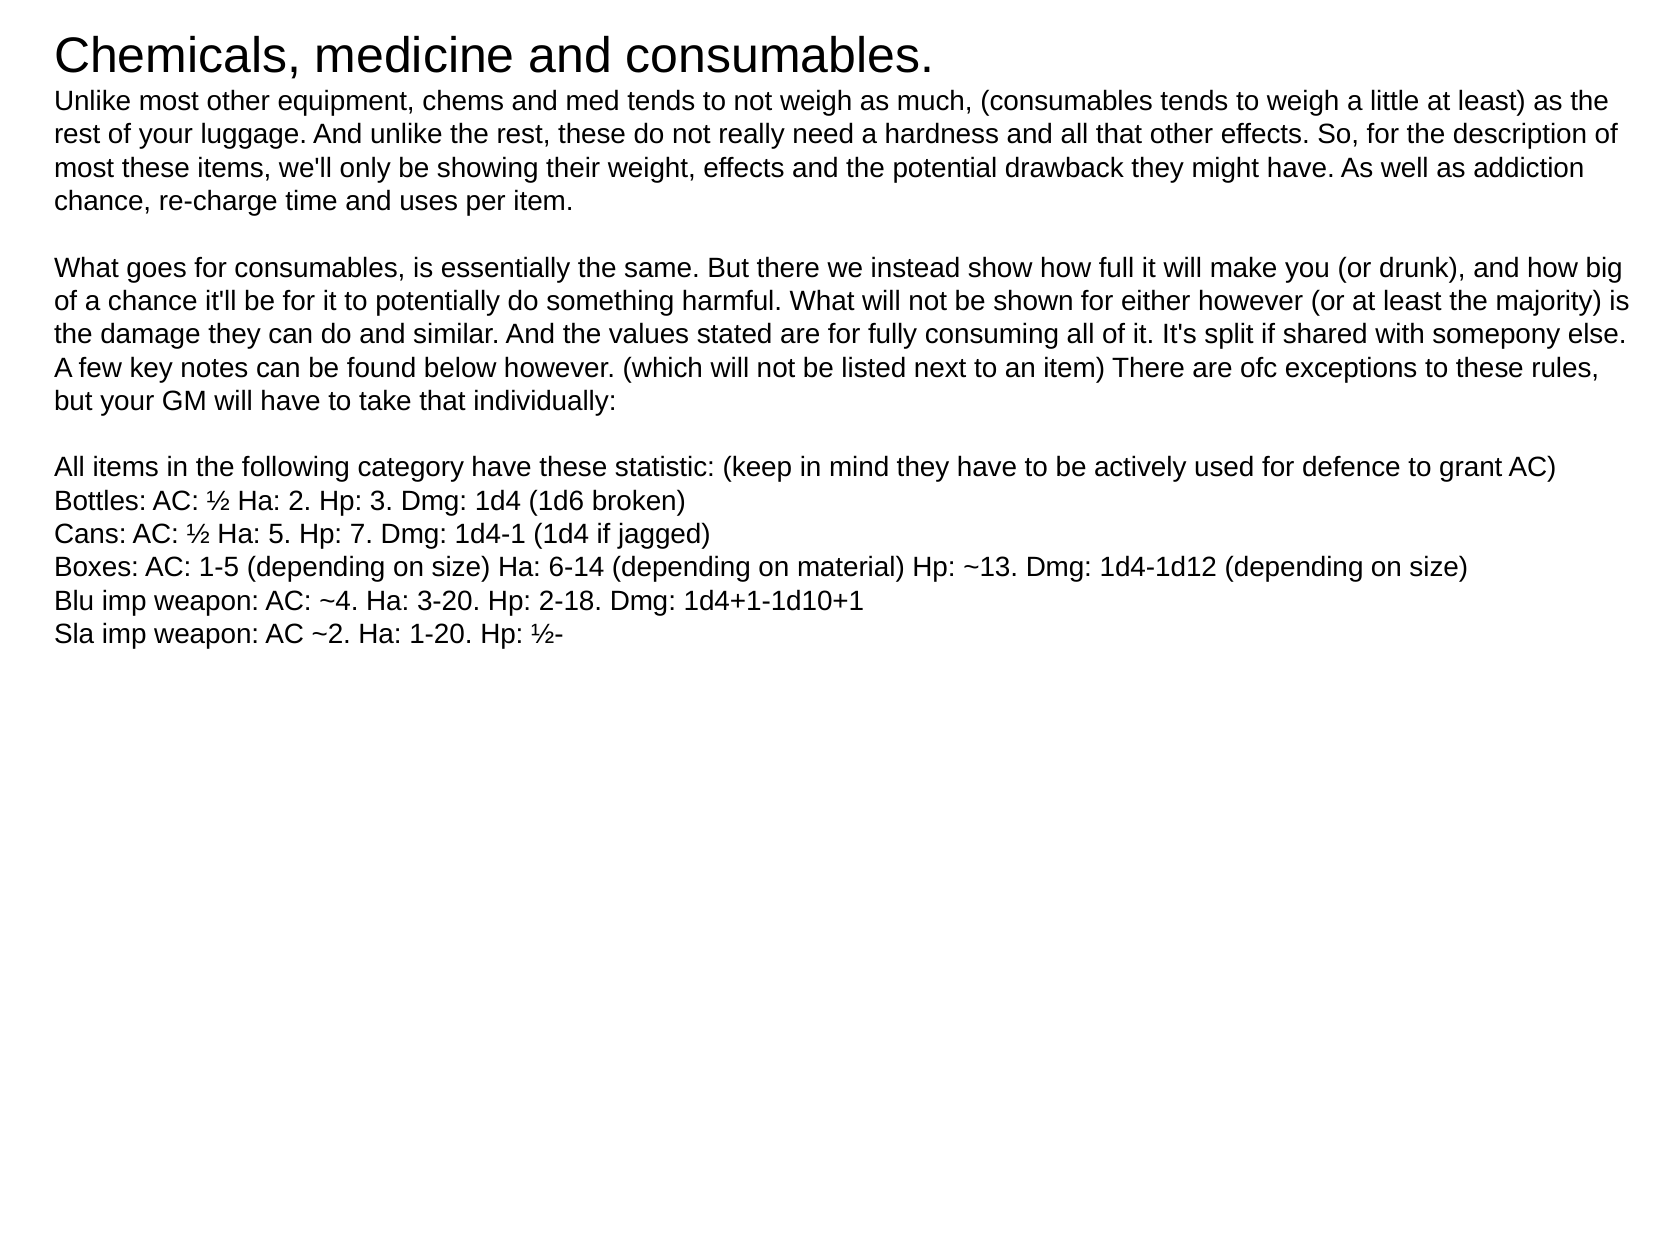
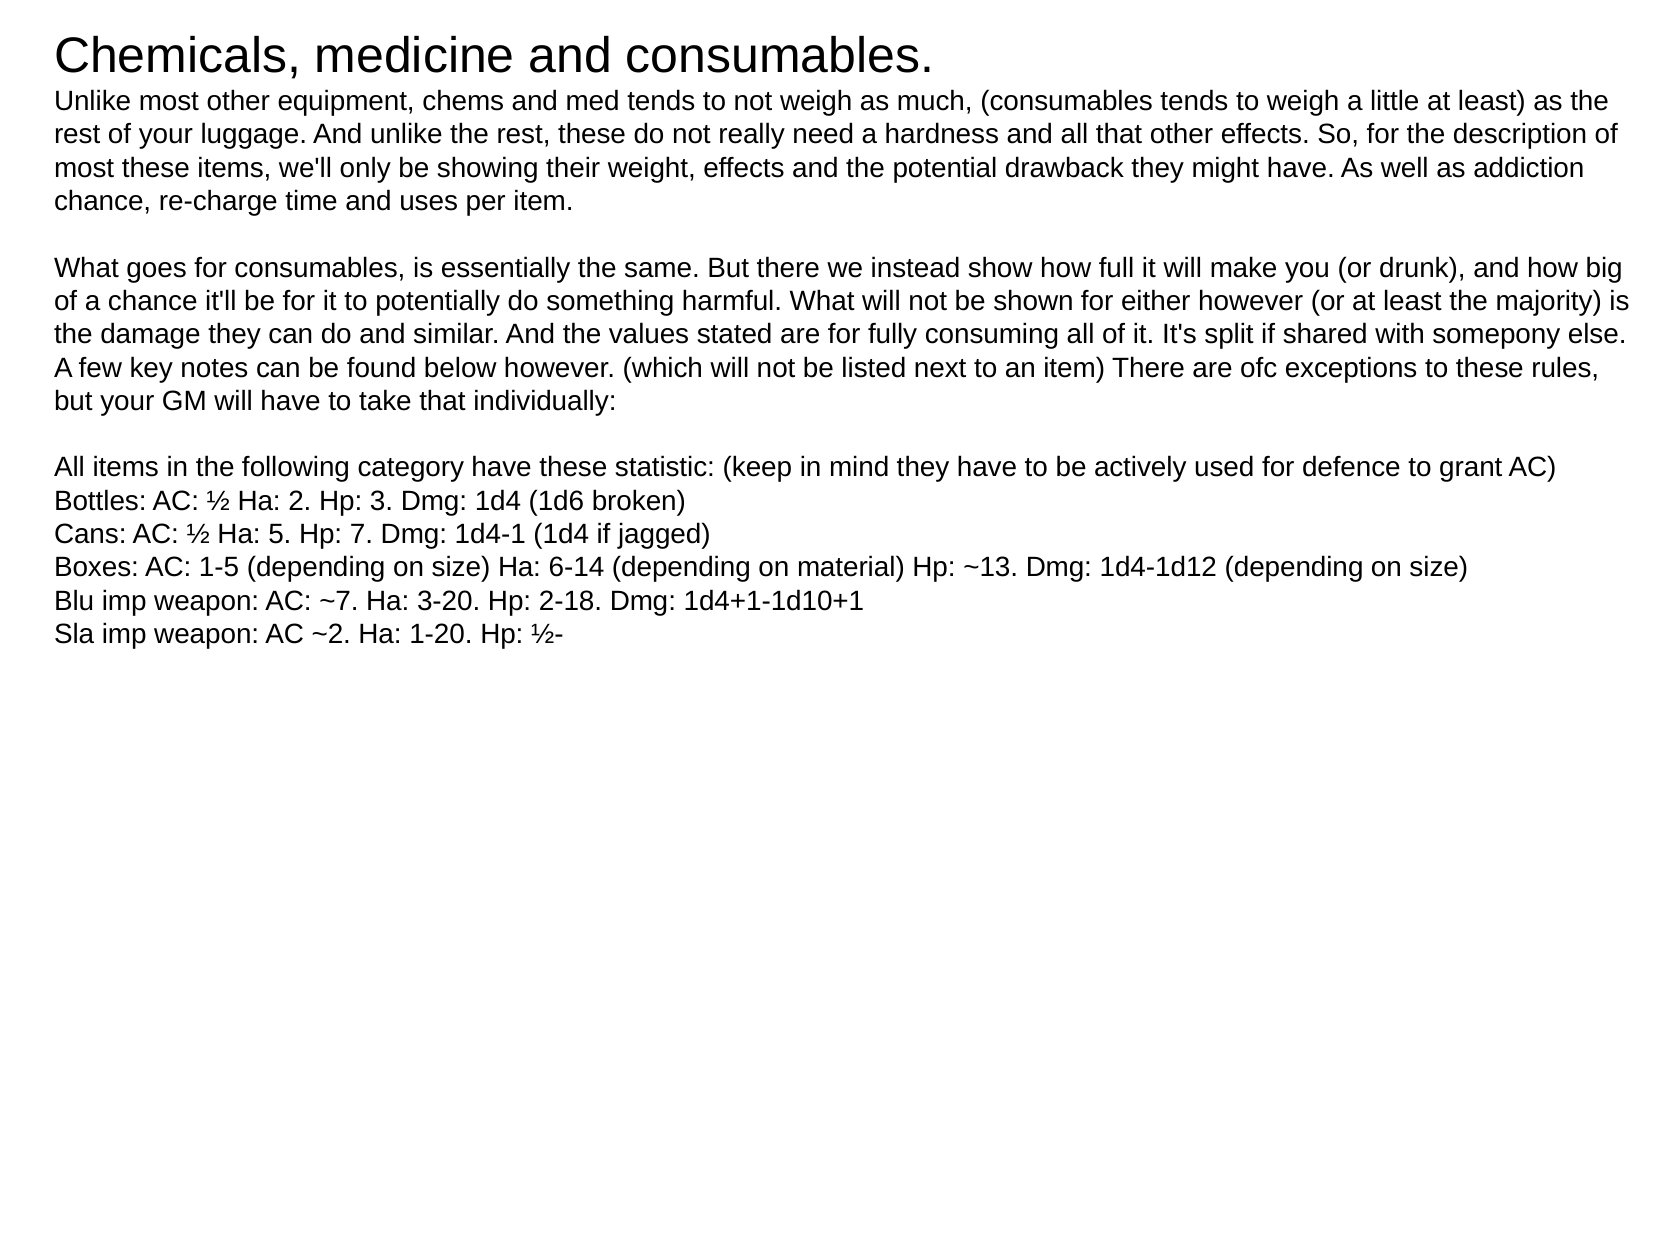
~4: ~4 -> ~7
